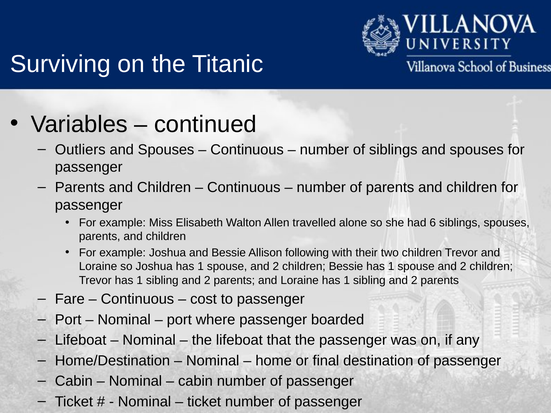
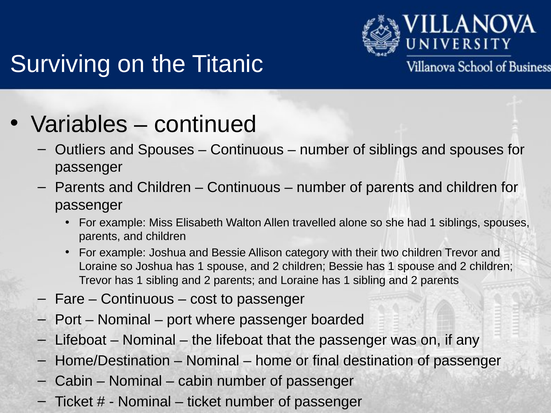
had 6: 6 -> 1
following: following -> category
